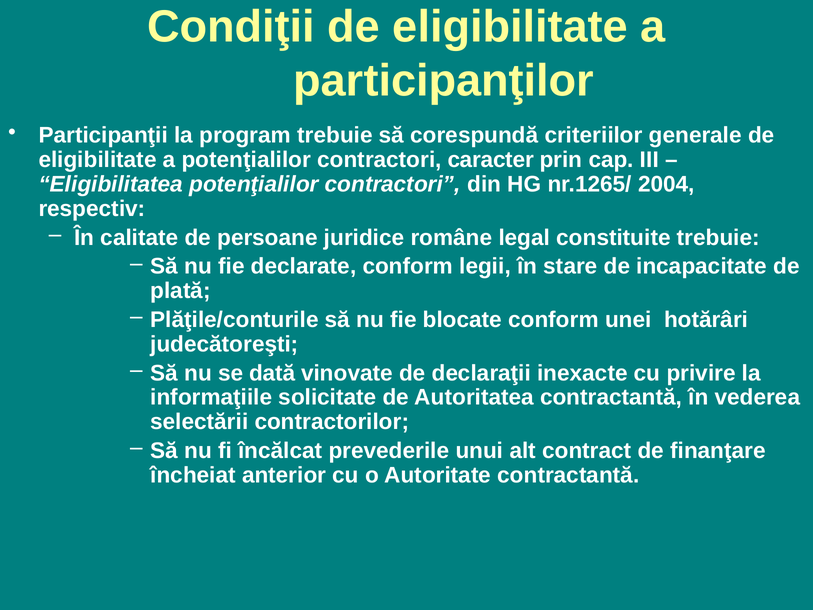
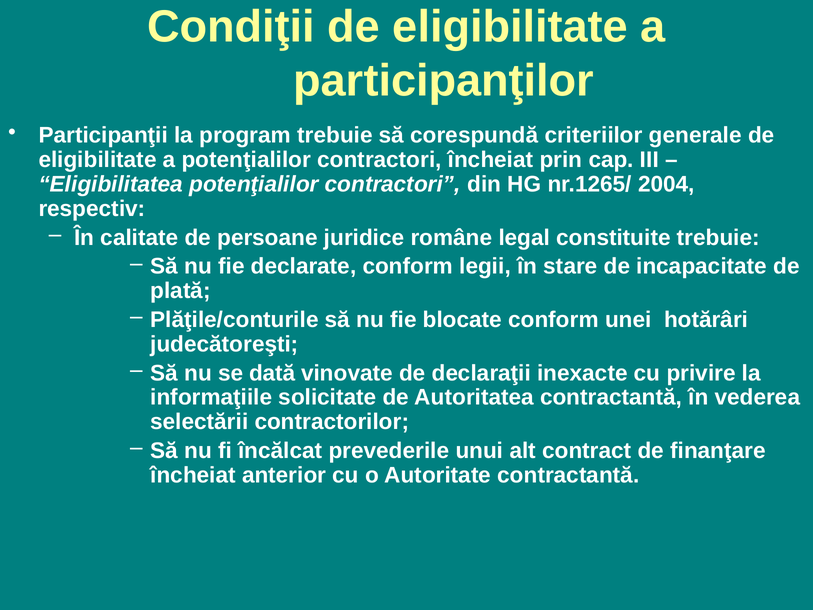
contractori caracter: caracter -> încheiat
